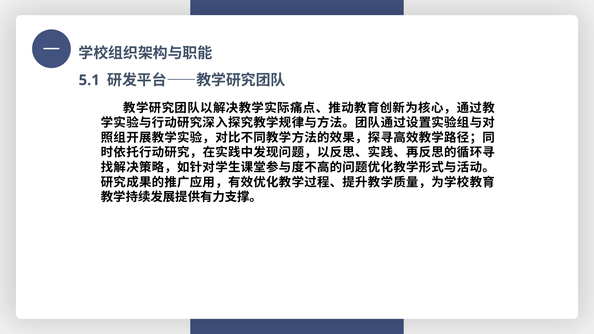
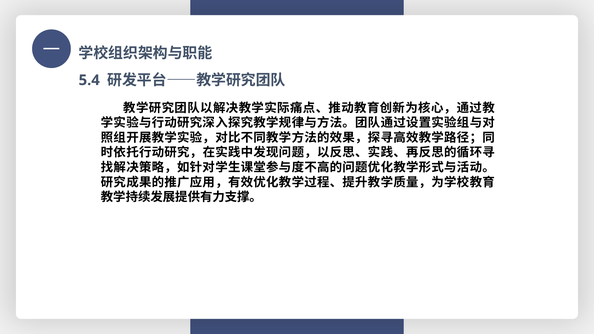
5.1: 5.1 -> 5.4
